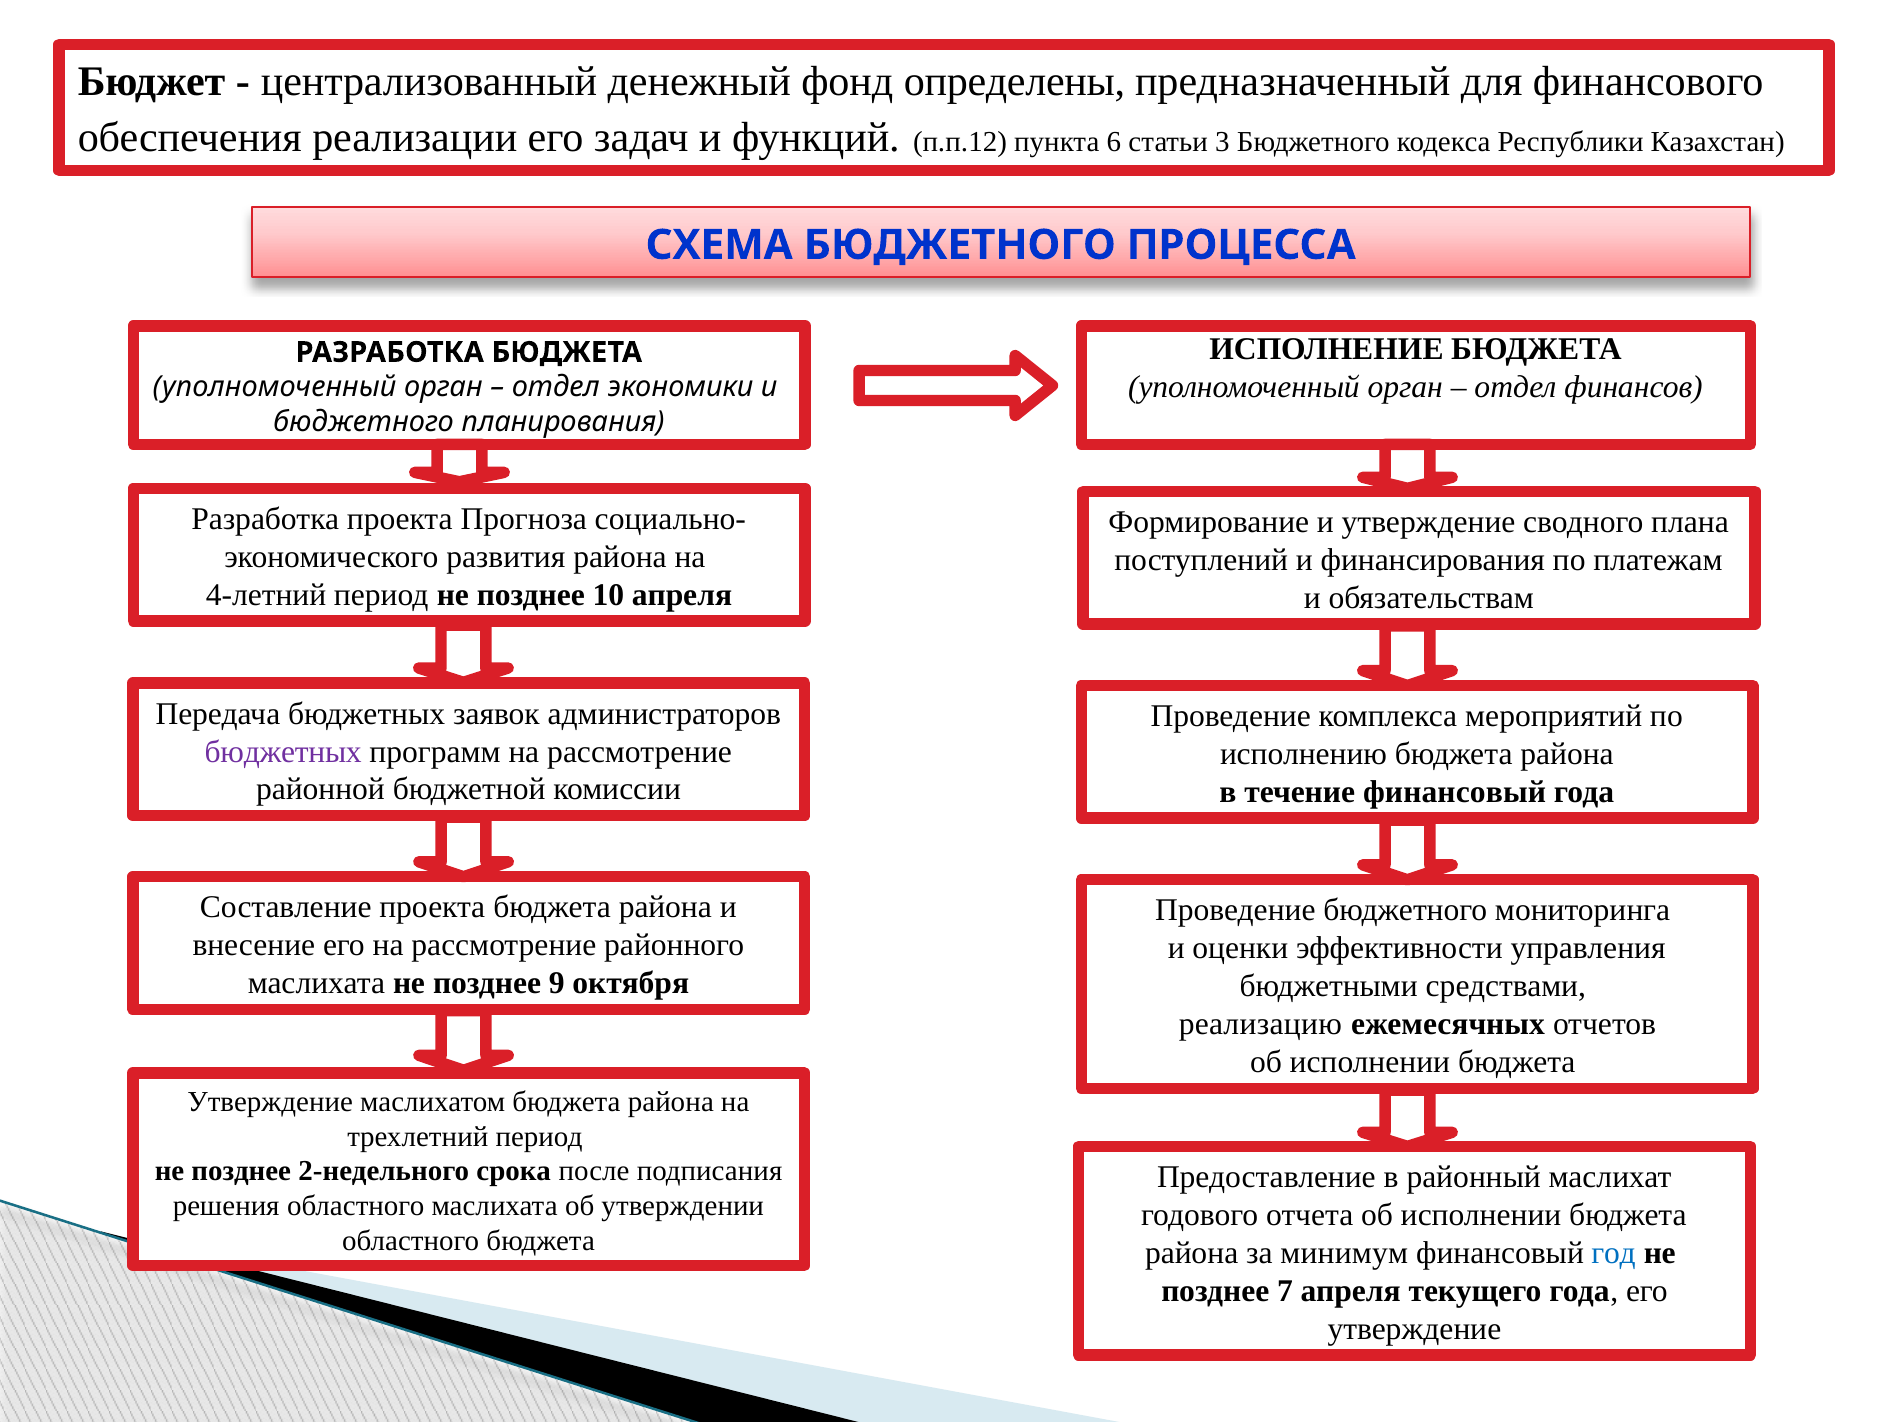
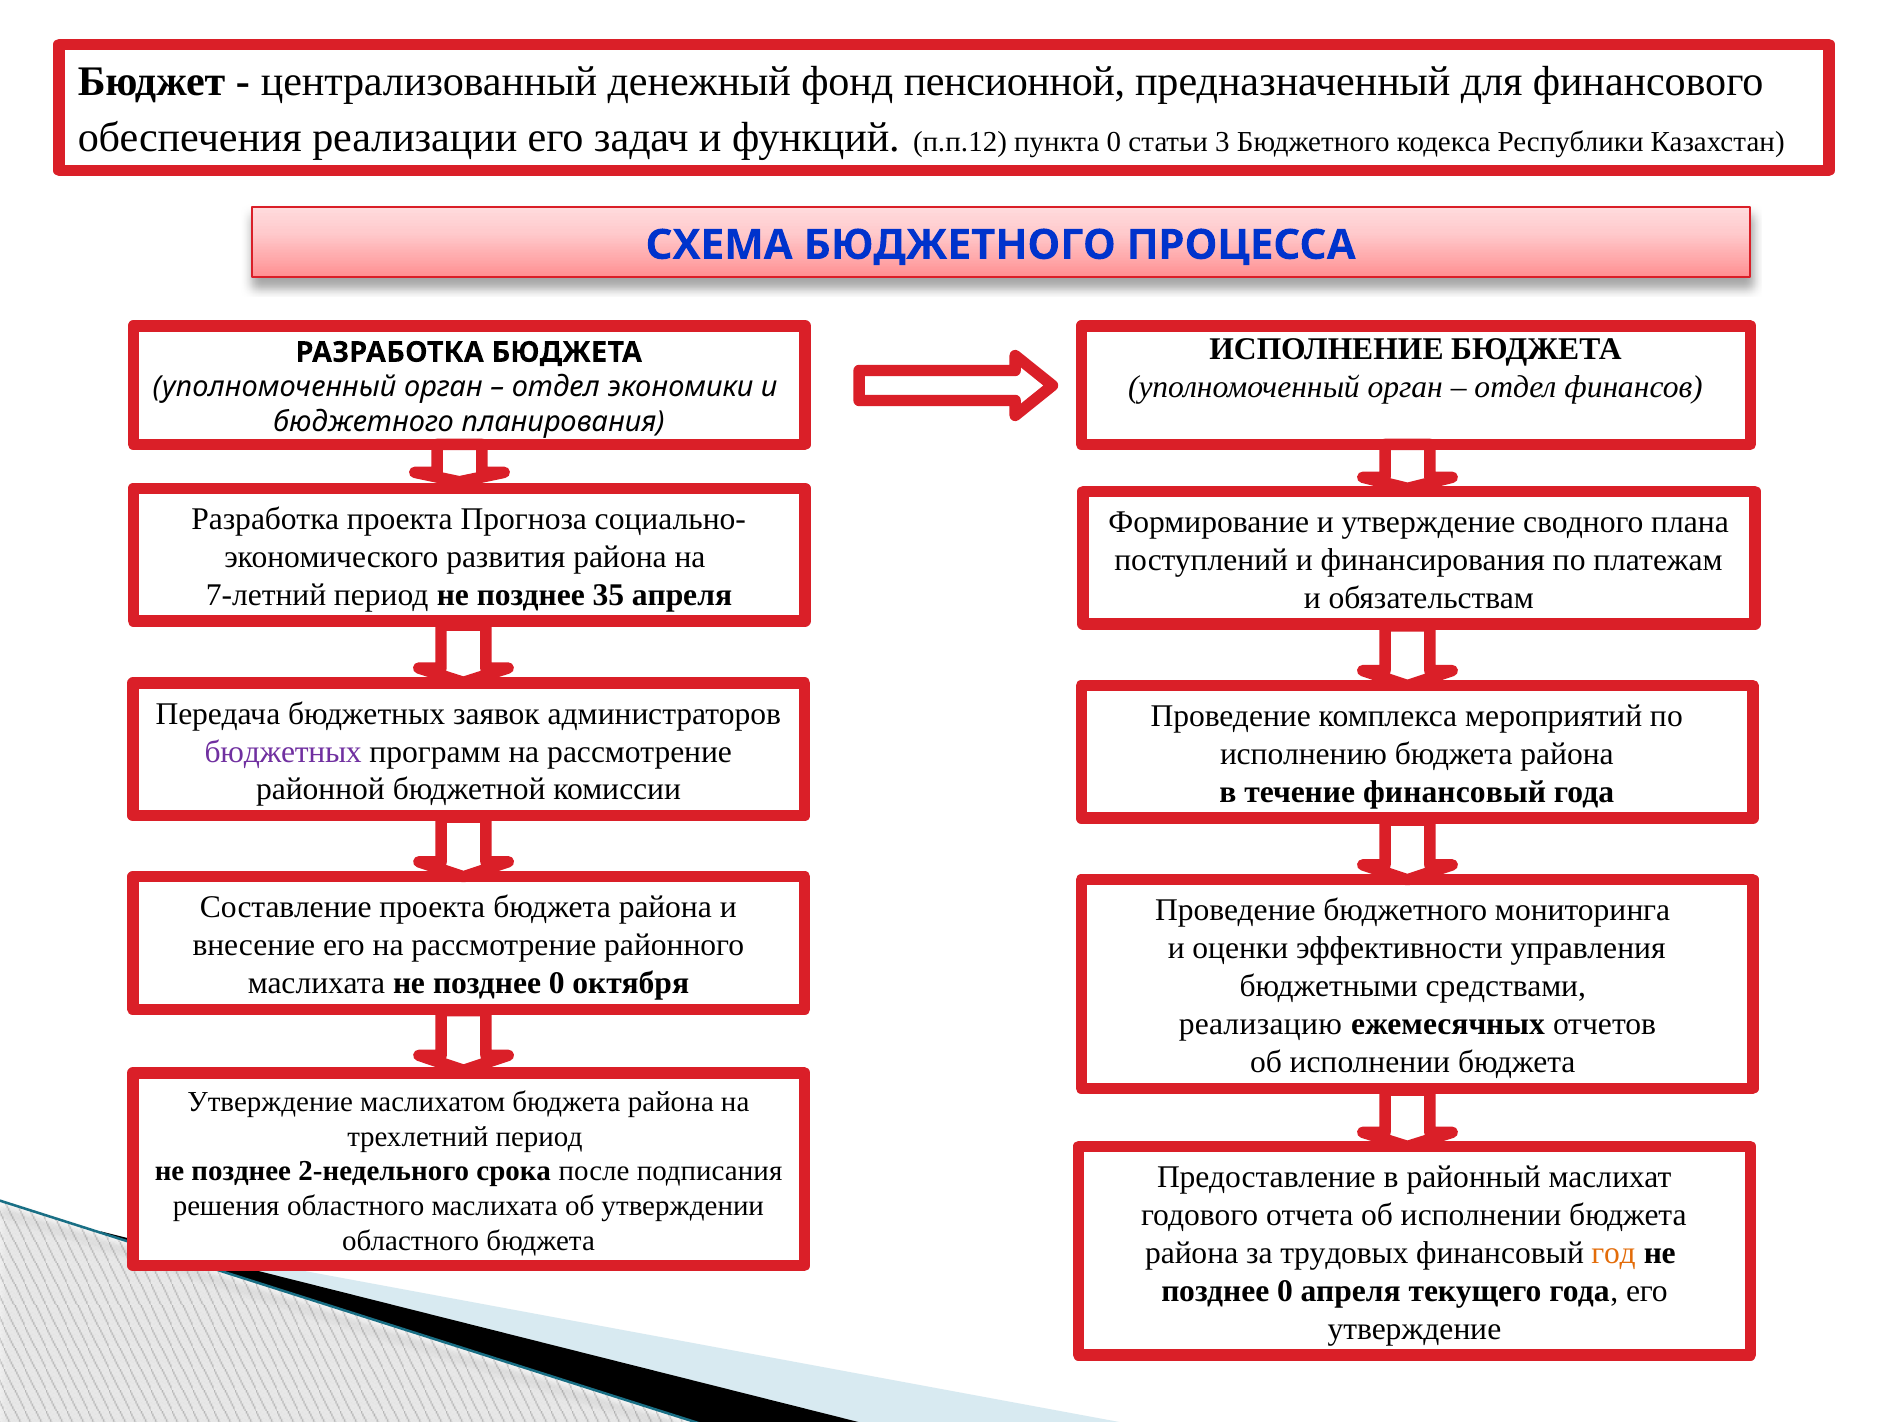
определены: определены -> пенсионной
пункта 6: 6 -> 0
4-летний: 4-летний -> 7-летний
10: 10 -> 35
маслихата не позднее 9: 9 -> 0
минимум: минимум -> трудовых
год colour: blue -> orange
7 at (1285, 1291): 7 -> 0
